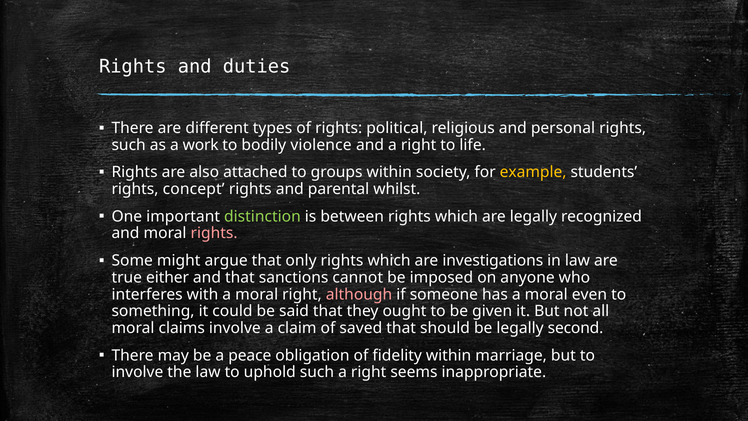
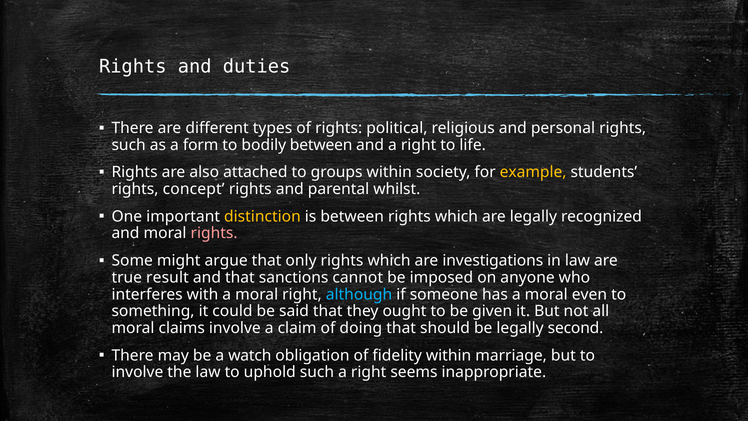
work: work -> form
bodily violence: violence -> between
distinction colour: light green -> yellow
either: either -> result
although colour: pink -> light blue
saved: saved -> doing
peace: peace -> watch
